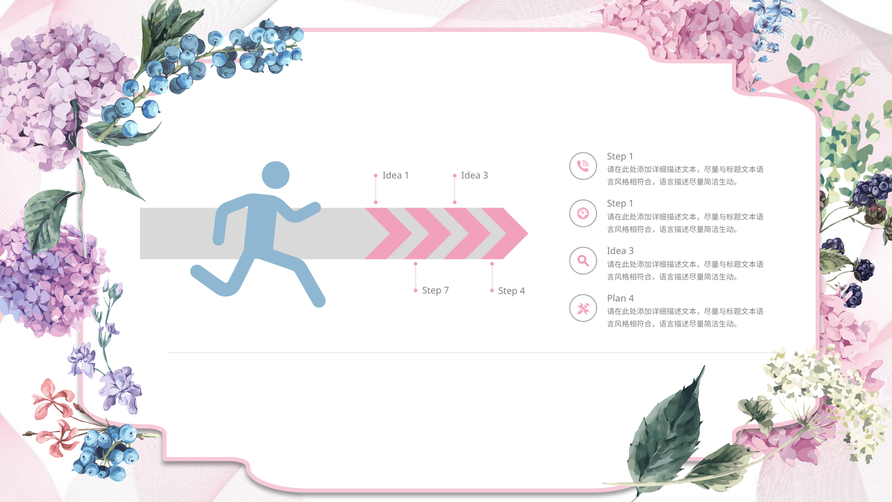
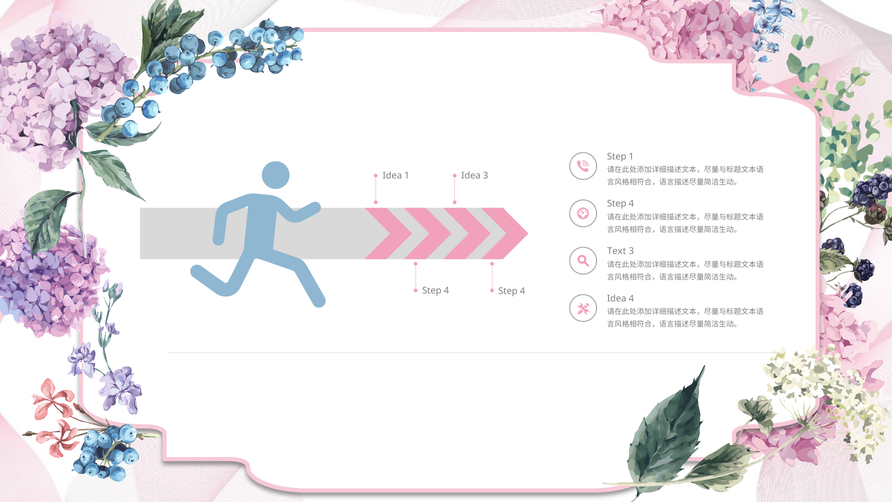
1 at (631, 204): 1 -> 4
Idea at (617, 251): Idea -> Text
7 at (446, 291): 7 -> 4
Plan at (617, 298): Plan -> Idea
